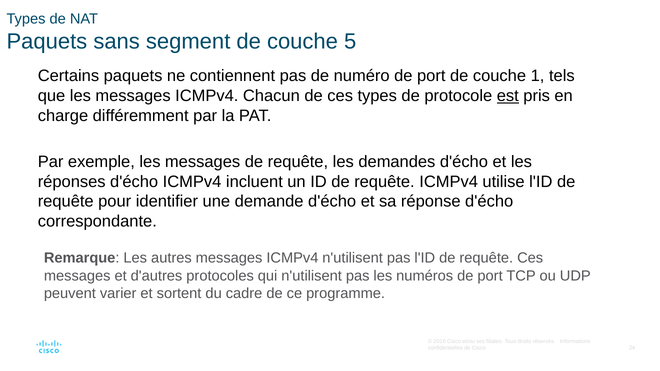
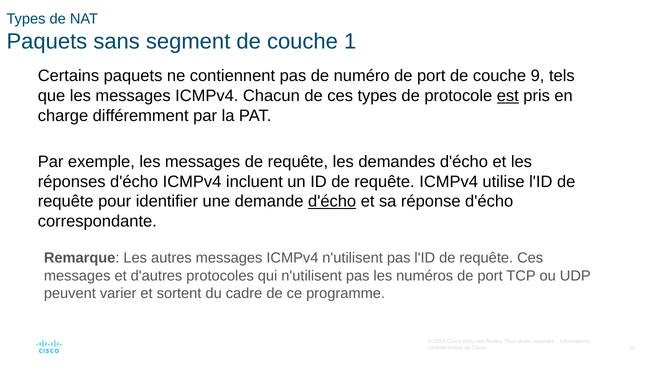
5: 5 -> 1
1: 1 -> 9
d'écho at (332, 201) underline: none -> present
